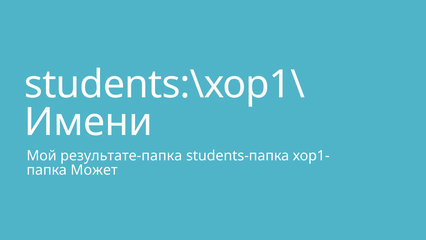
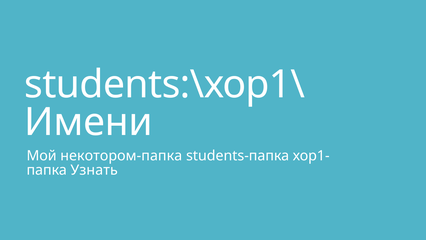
результате-папка: результате-папка -> некотором-папка
Может: Может -> Узнать
